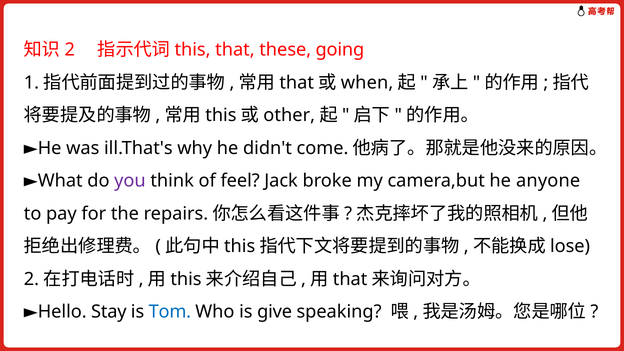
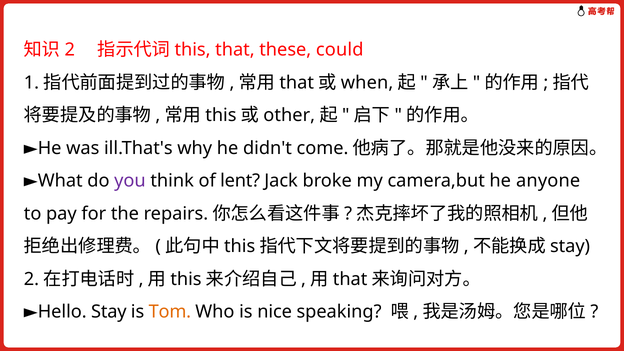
going: going -> could
feel: feel -> lent
lose at (570, 246): lose -> stay
Tom colour: blue -> orange
give: give -> nice
